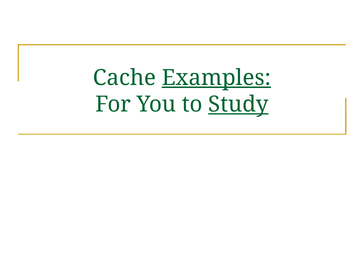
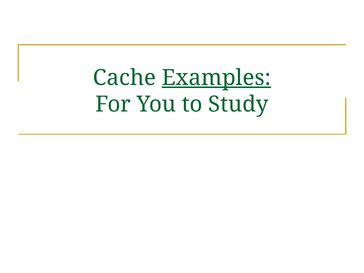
Study underline: present -> none
